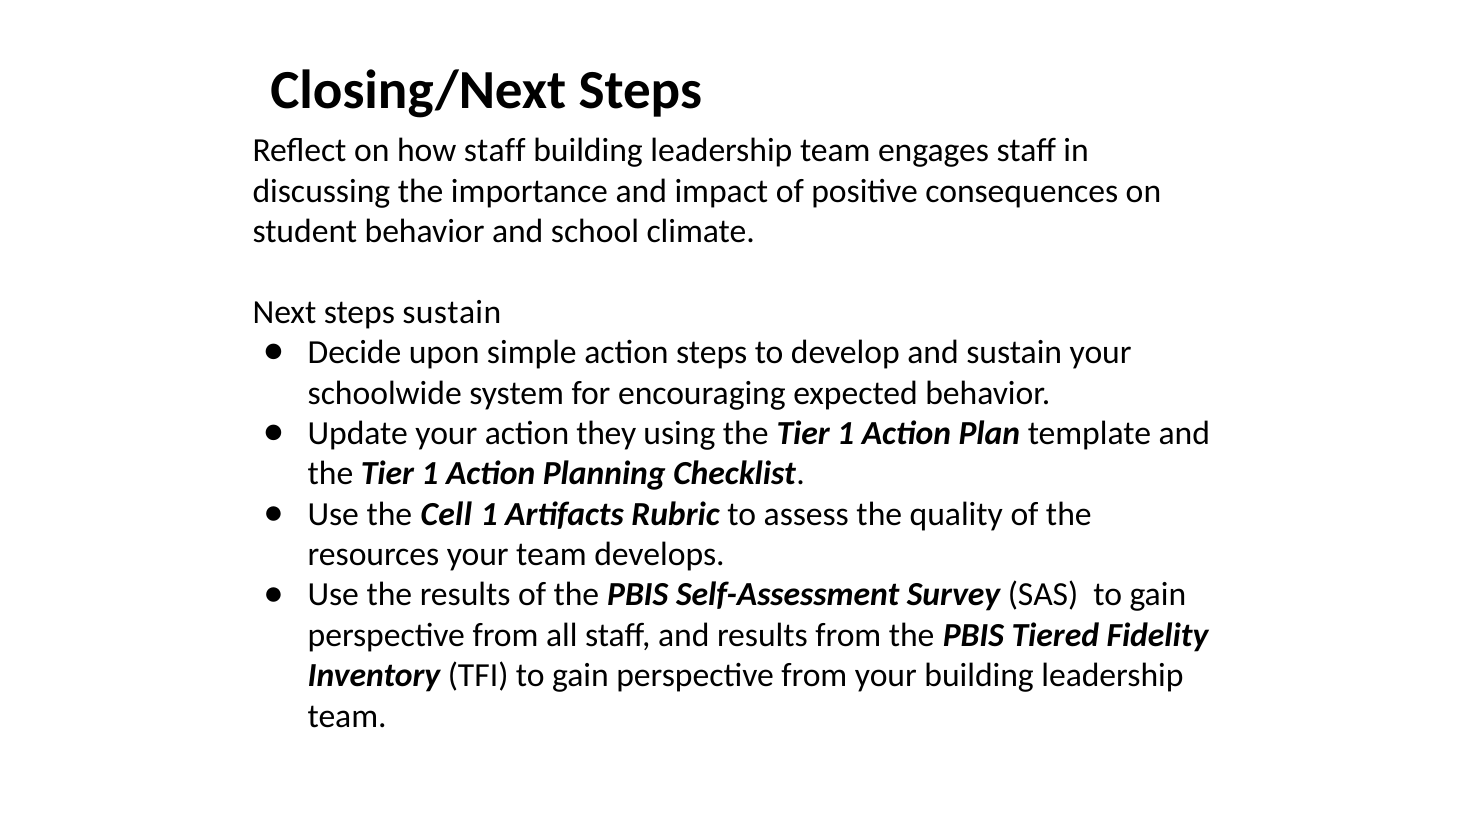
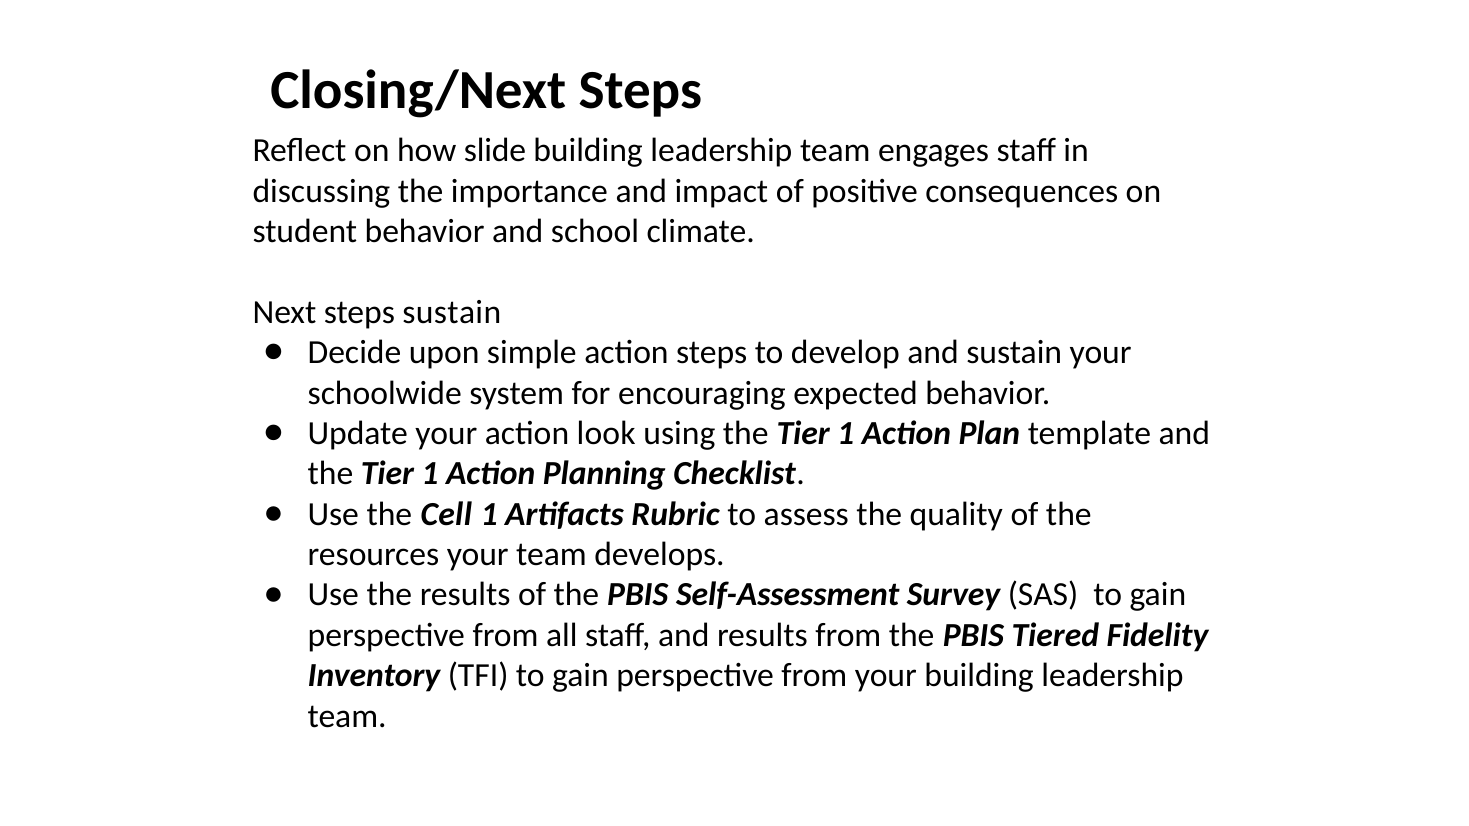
how staff: staff -> slide
they: they -> look
